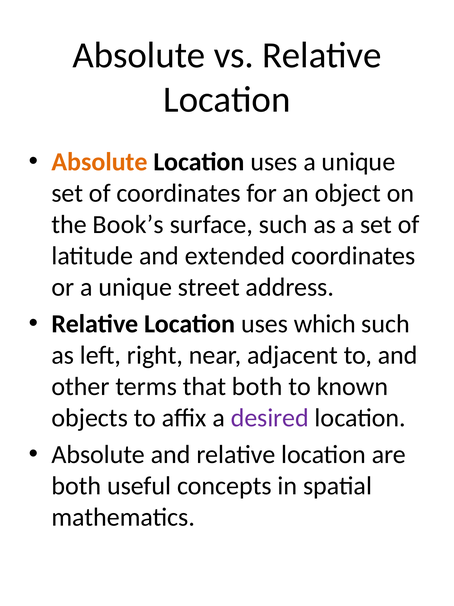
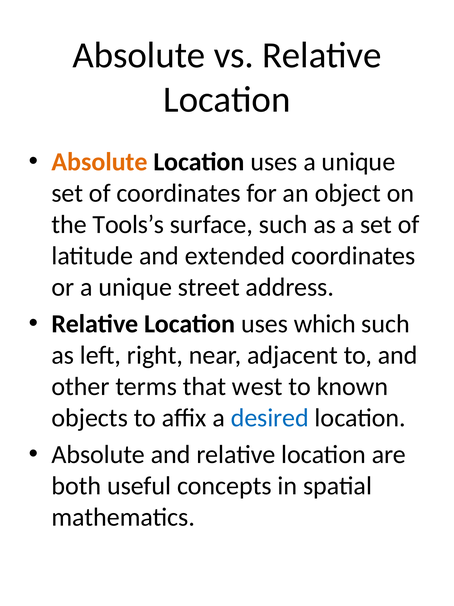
Book’s: Book’s -> Tools’s
that both: both -> west
desired colour: purple -> blue
